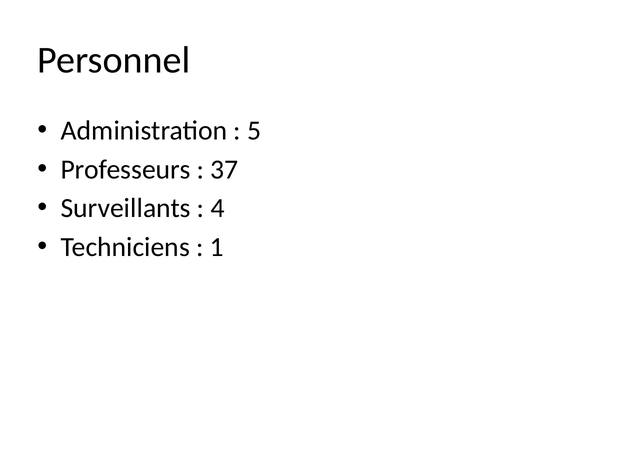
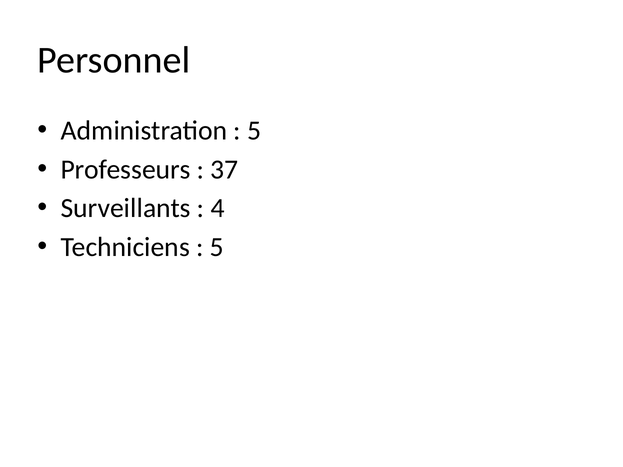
1 at (217, 247): 1 -> 5
